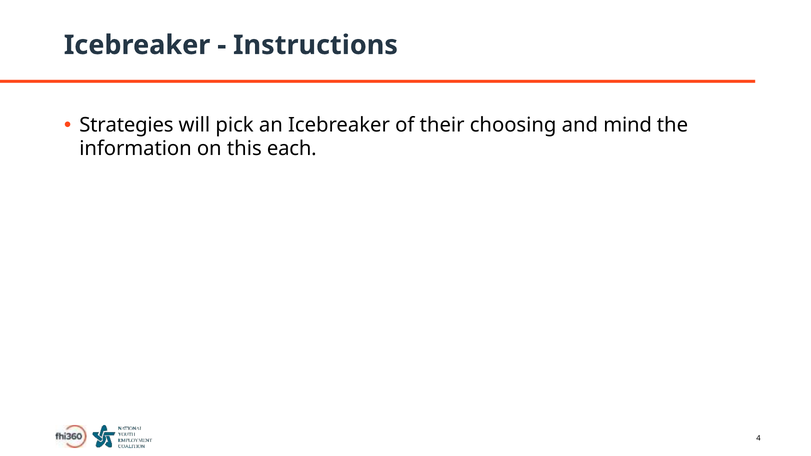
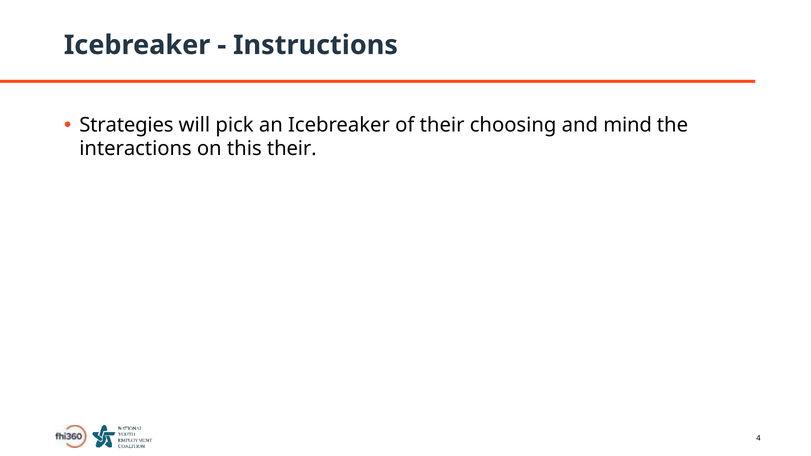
information: information -> interactions
this each: each -> their
